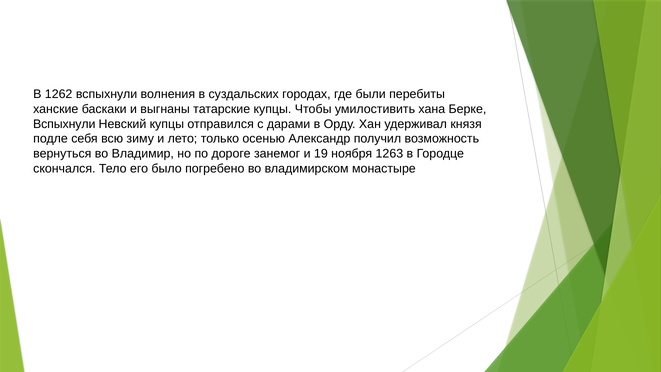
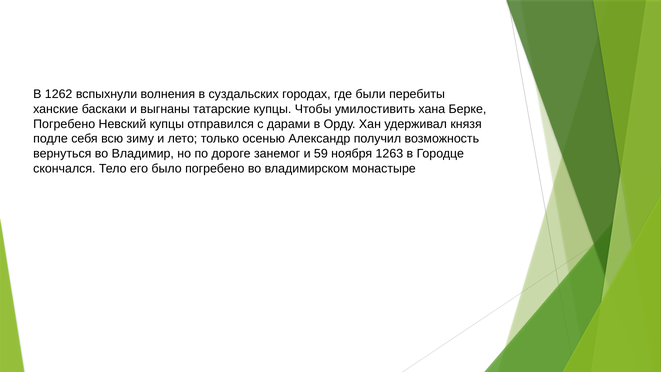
Вспыхнули at (64, 124): Вспыхнули -> Погребено
19: 19 -> 59
